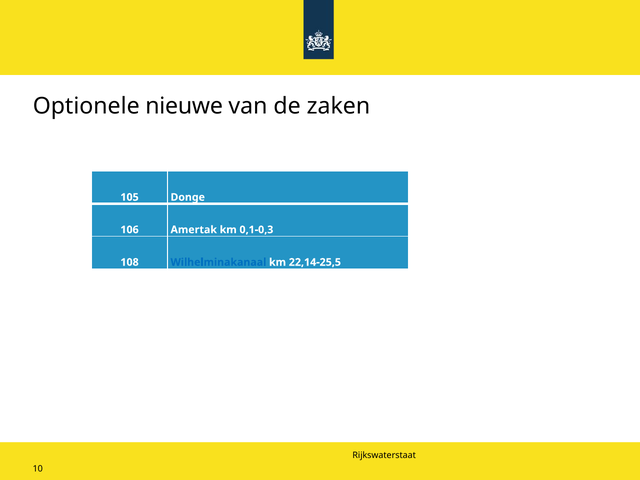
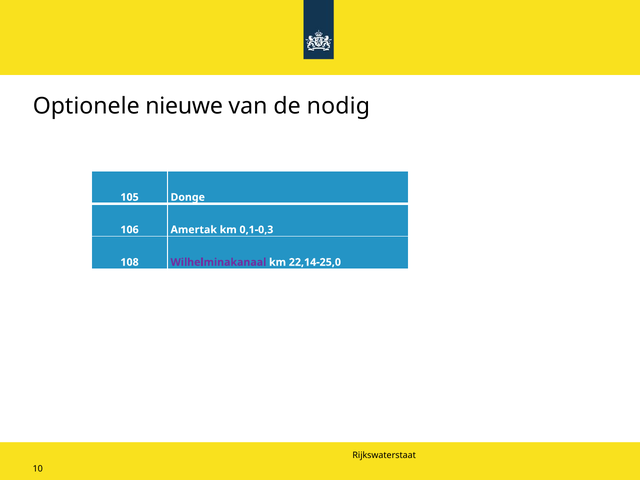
zaken: zaken -> nodig
Wilhelminakanaal colour: blue -> purple
22,14-25,5: 22,14-25,5 -> 22,14-25,0
